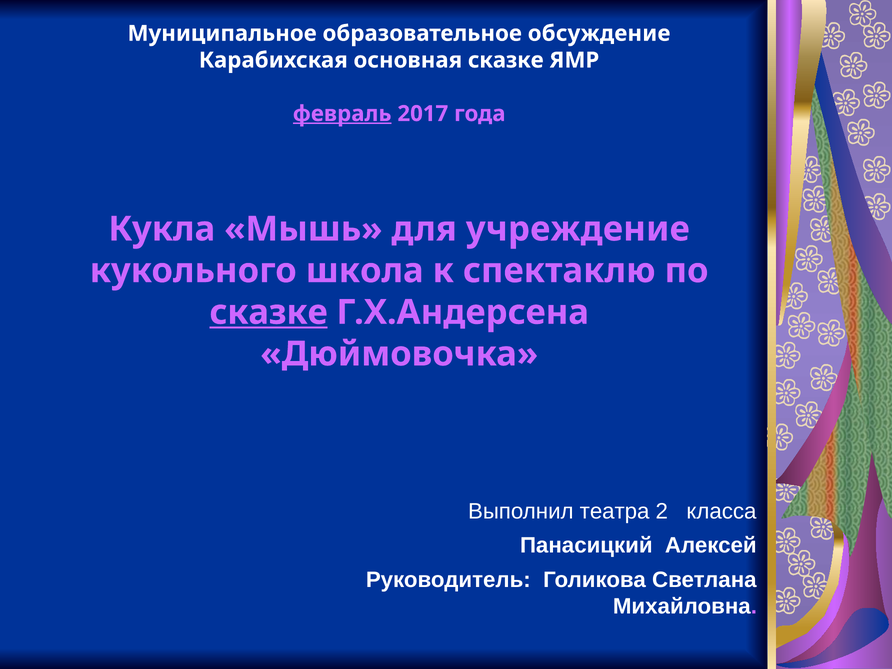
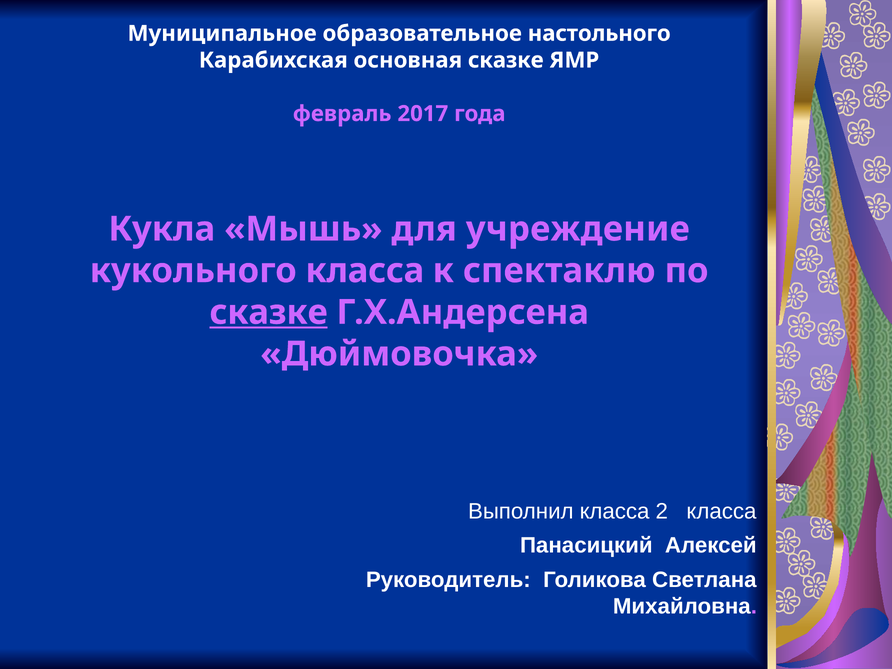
обсуждение: обсуждение -> настольного
февраль underline: present -> none
кукольного школа: школа -> класса
Выполнил театра: театра -> класса
